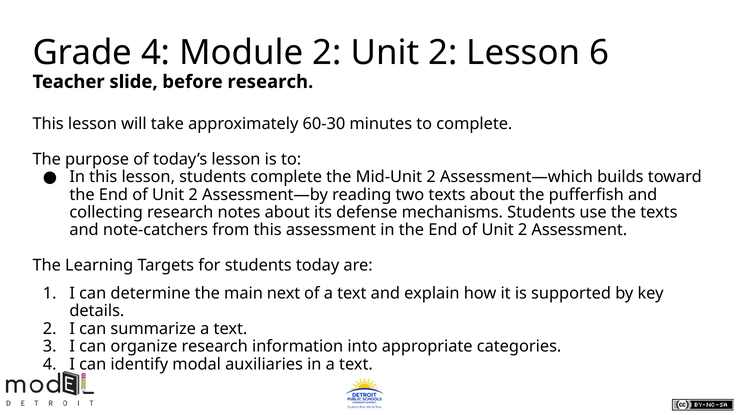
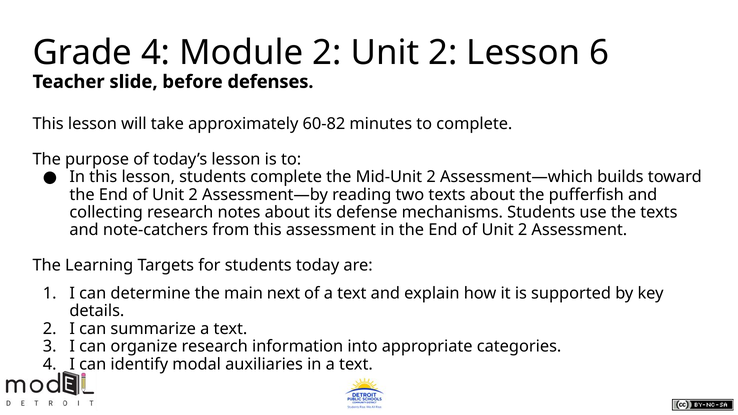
before research: research -> defenses
60-30: 60-30 -> 60-82
